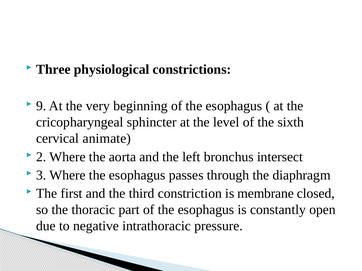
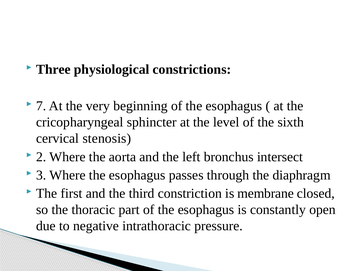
9: 9 -> 7
animate: animate -> stenosis
